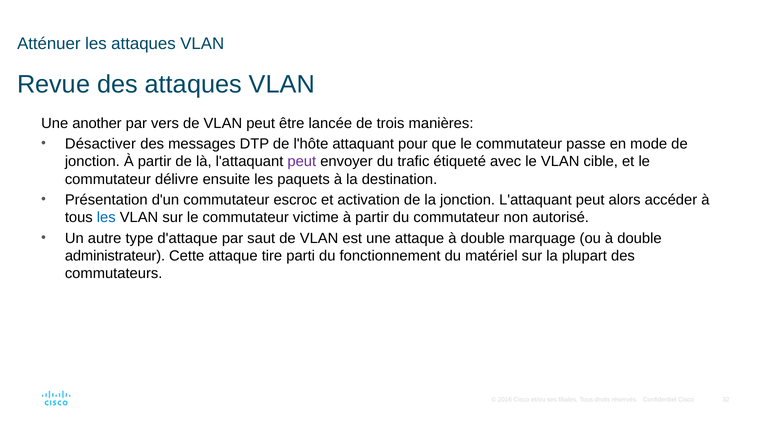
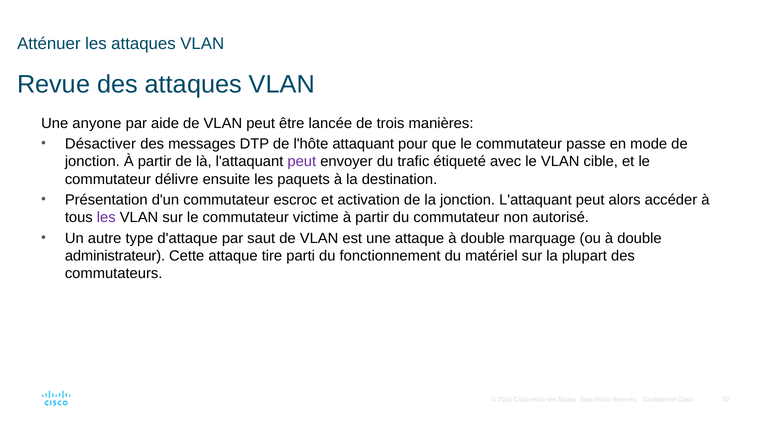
another: another -> anyone
vers: vers -> aide
les at (106, 218) colour: blue -> purple
